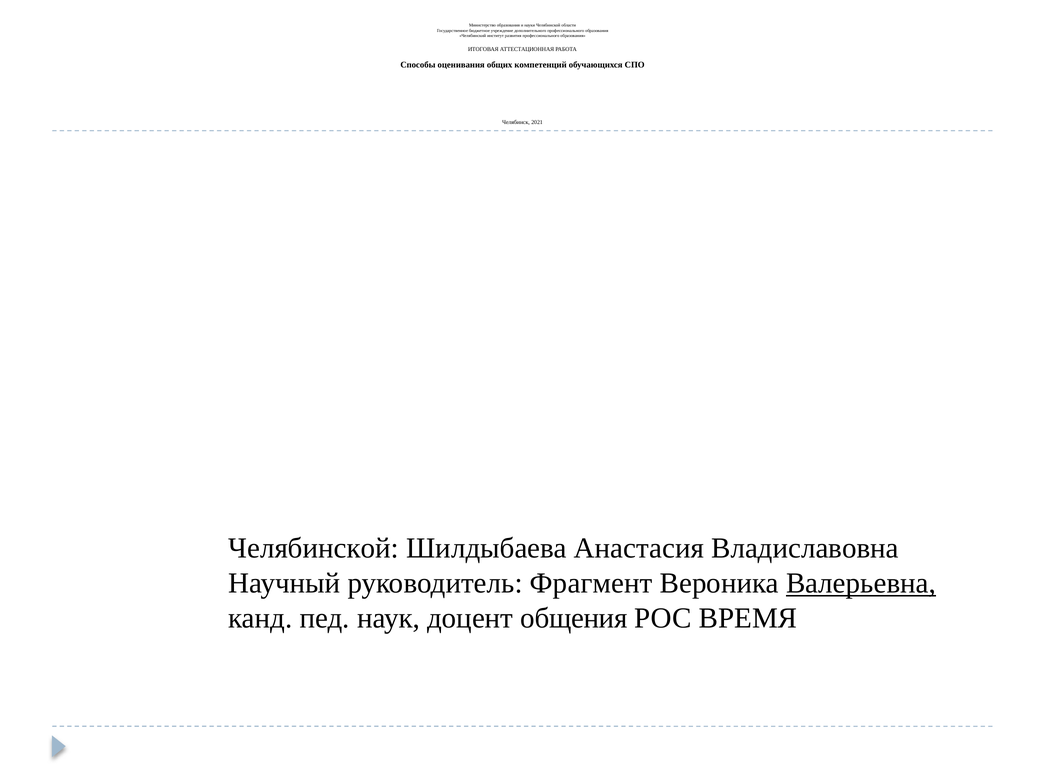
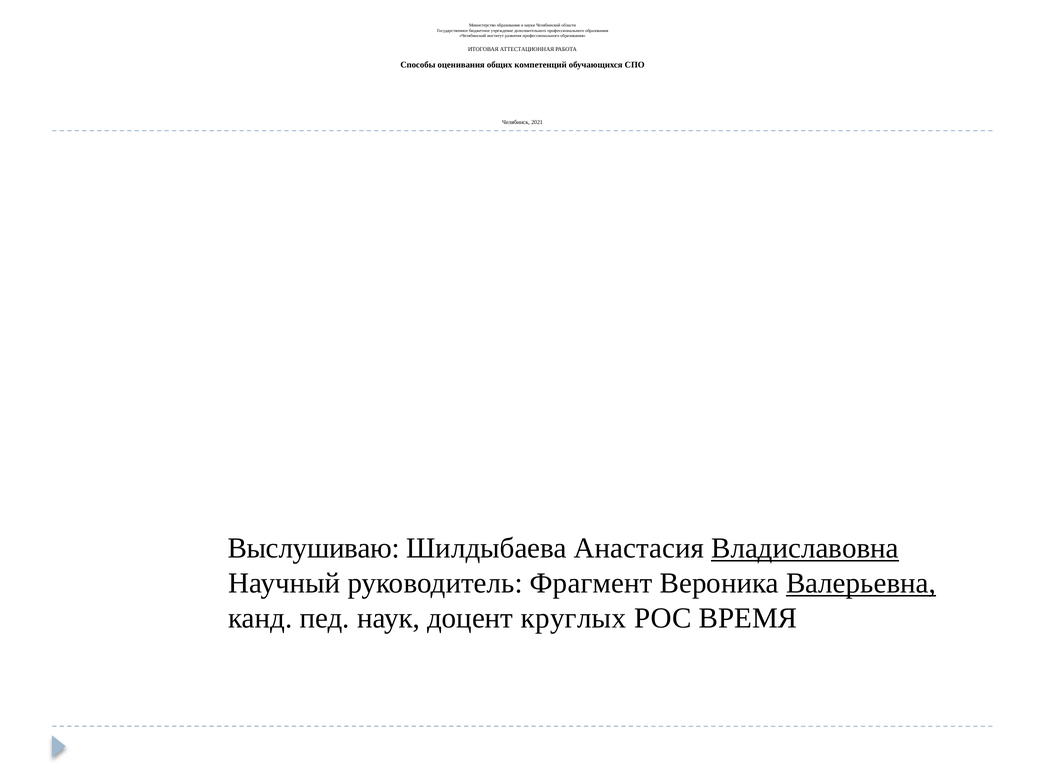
Челябинской at (314, 548): Челябинской -> Выслушиваю
Владиславовна underline: none -> present
общения: общения -> круглых
